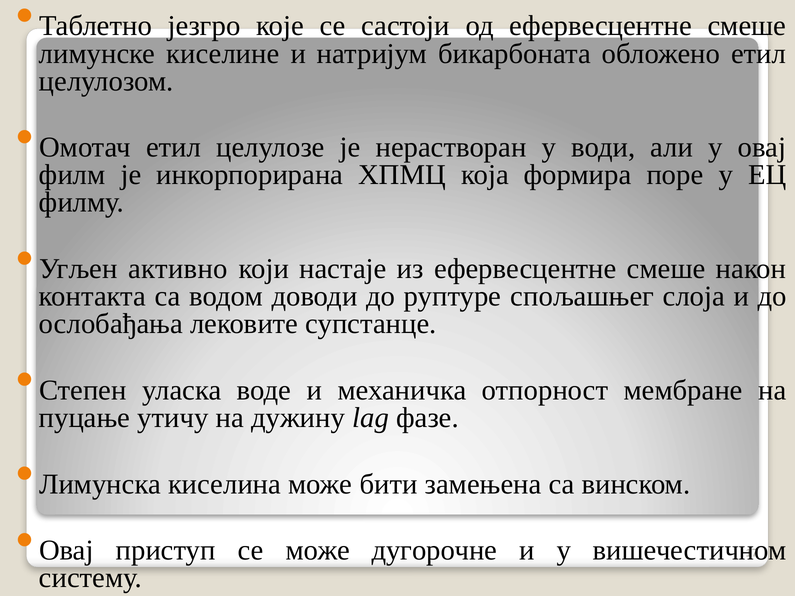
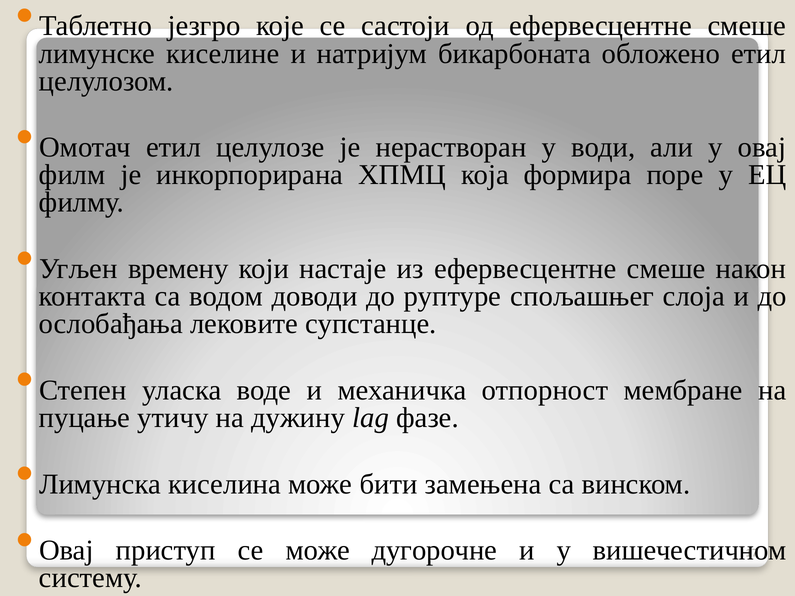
активно: активно -> времену
